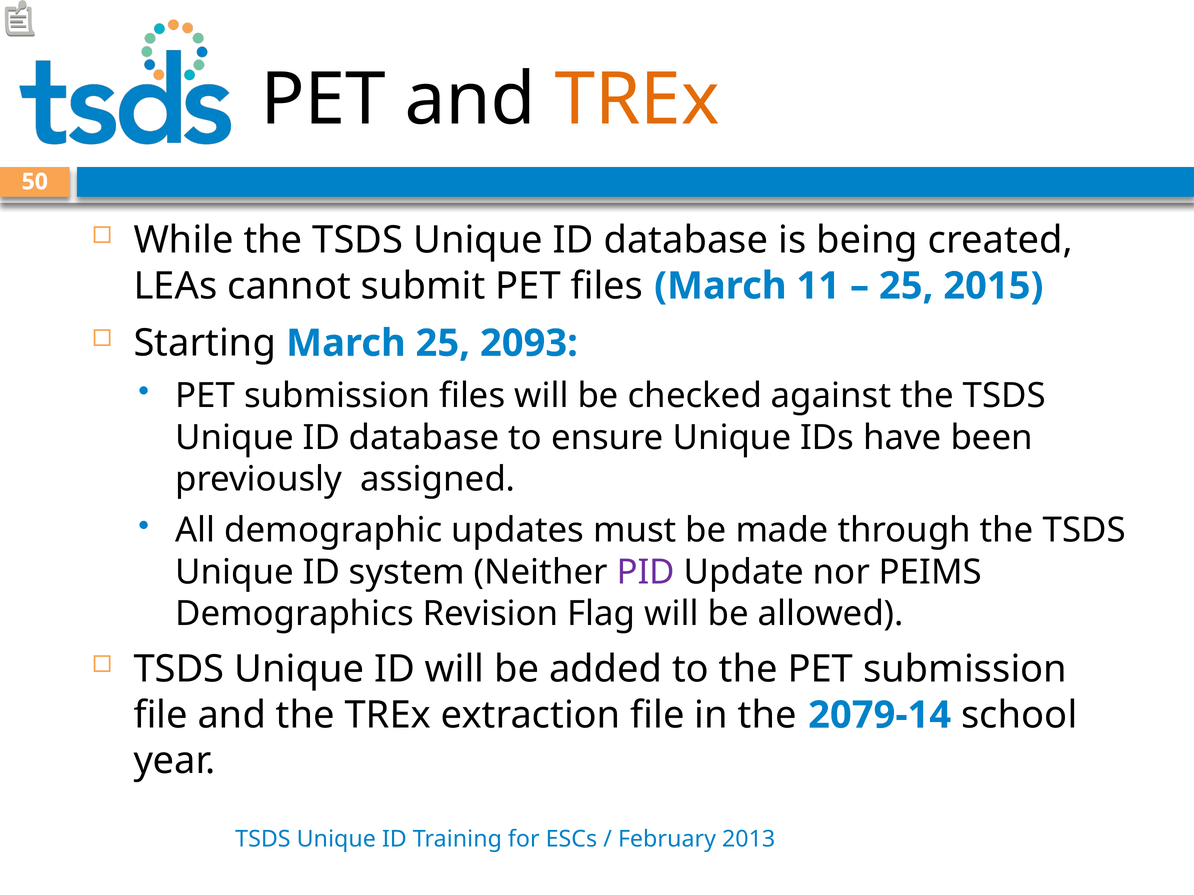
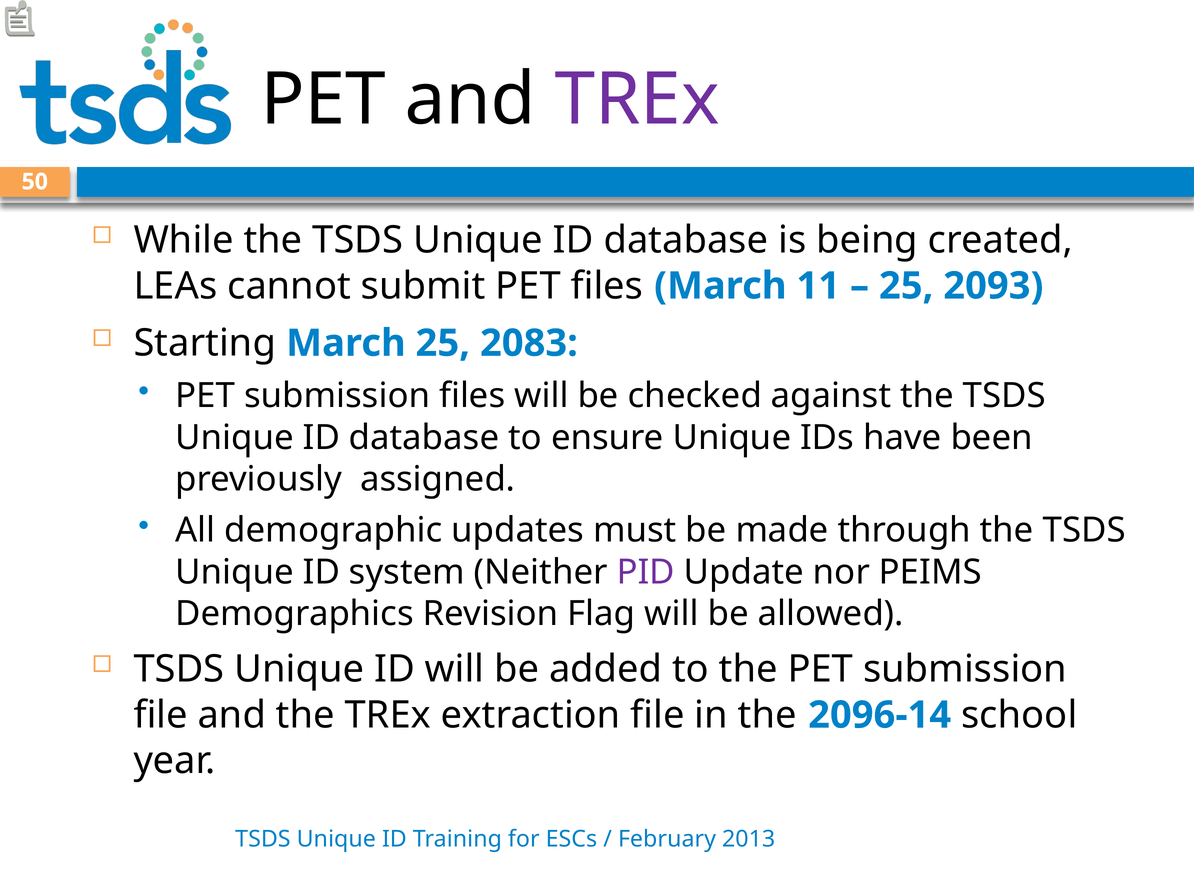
TREx at (637, 100) colour: orange -> purple
2015: 2015 -> 2093
2093: 2093 -> 2083
2079-14: 2079-14 -> 2096-14
